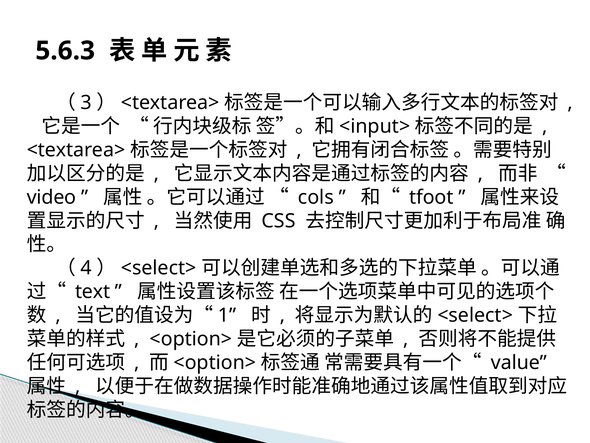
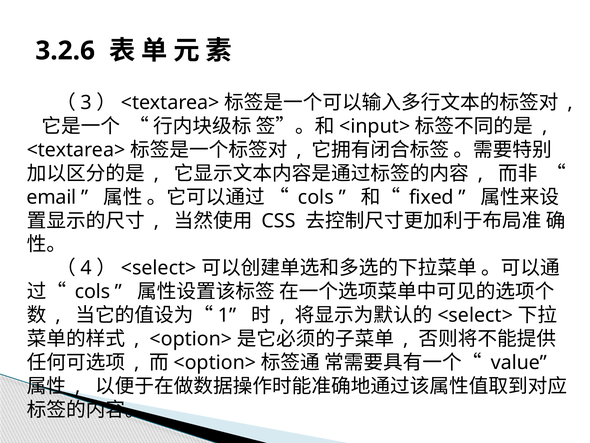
5.6.3: 5.6.3 -> 3.2.6
video: video -> email
tfoot: tfoot -> fixed
text at (93, 291): text -> cols
